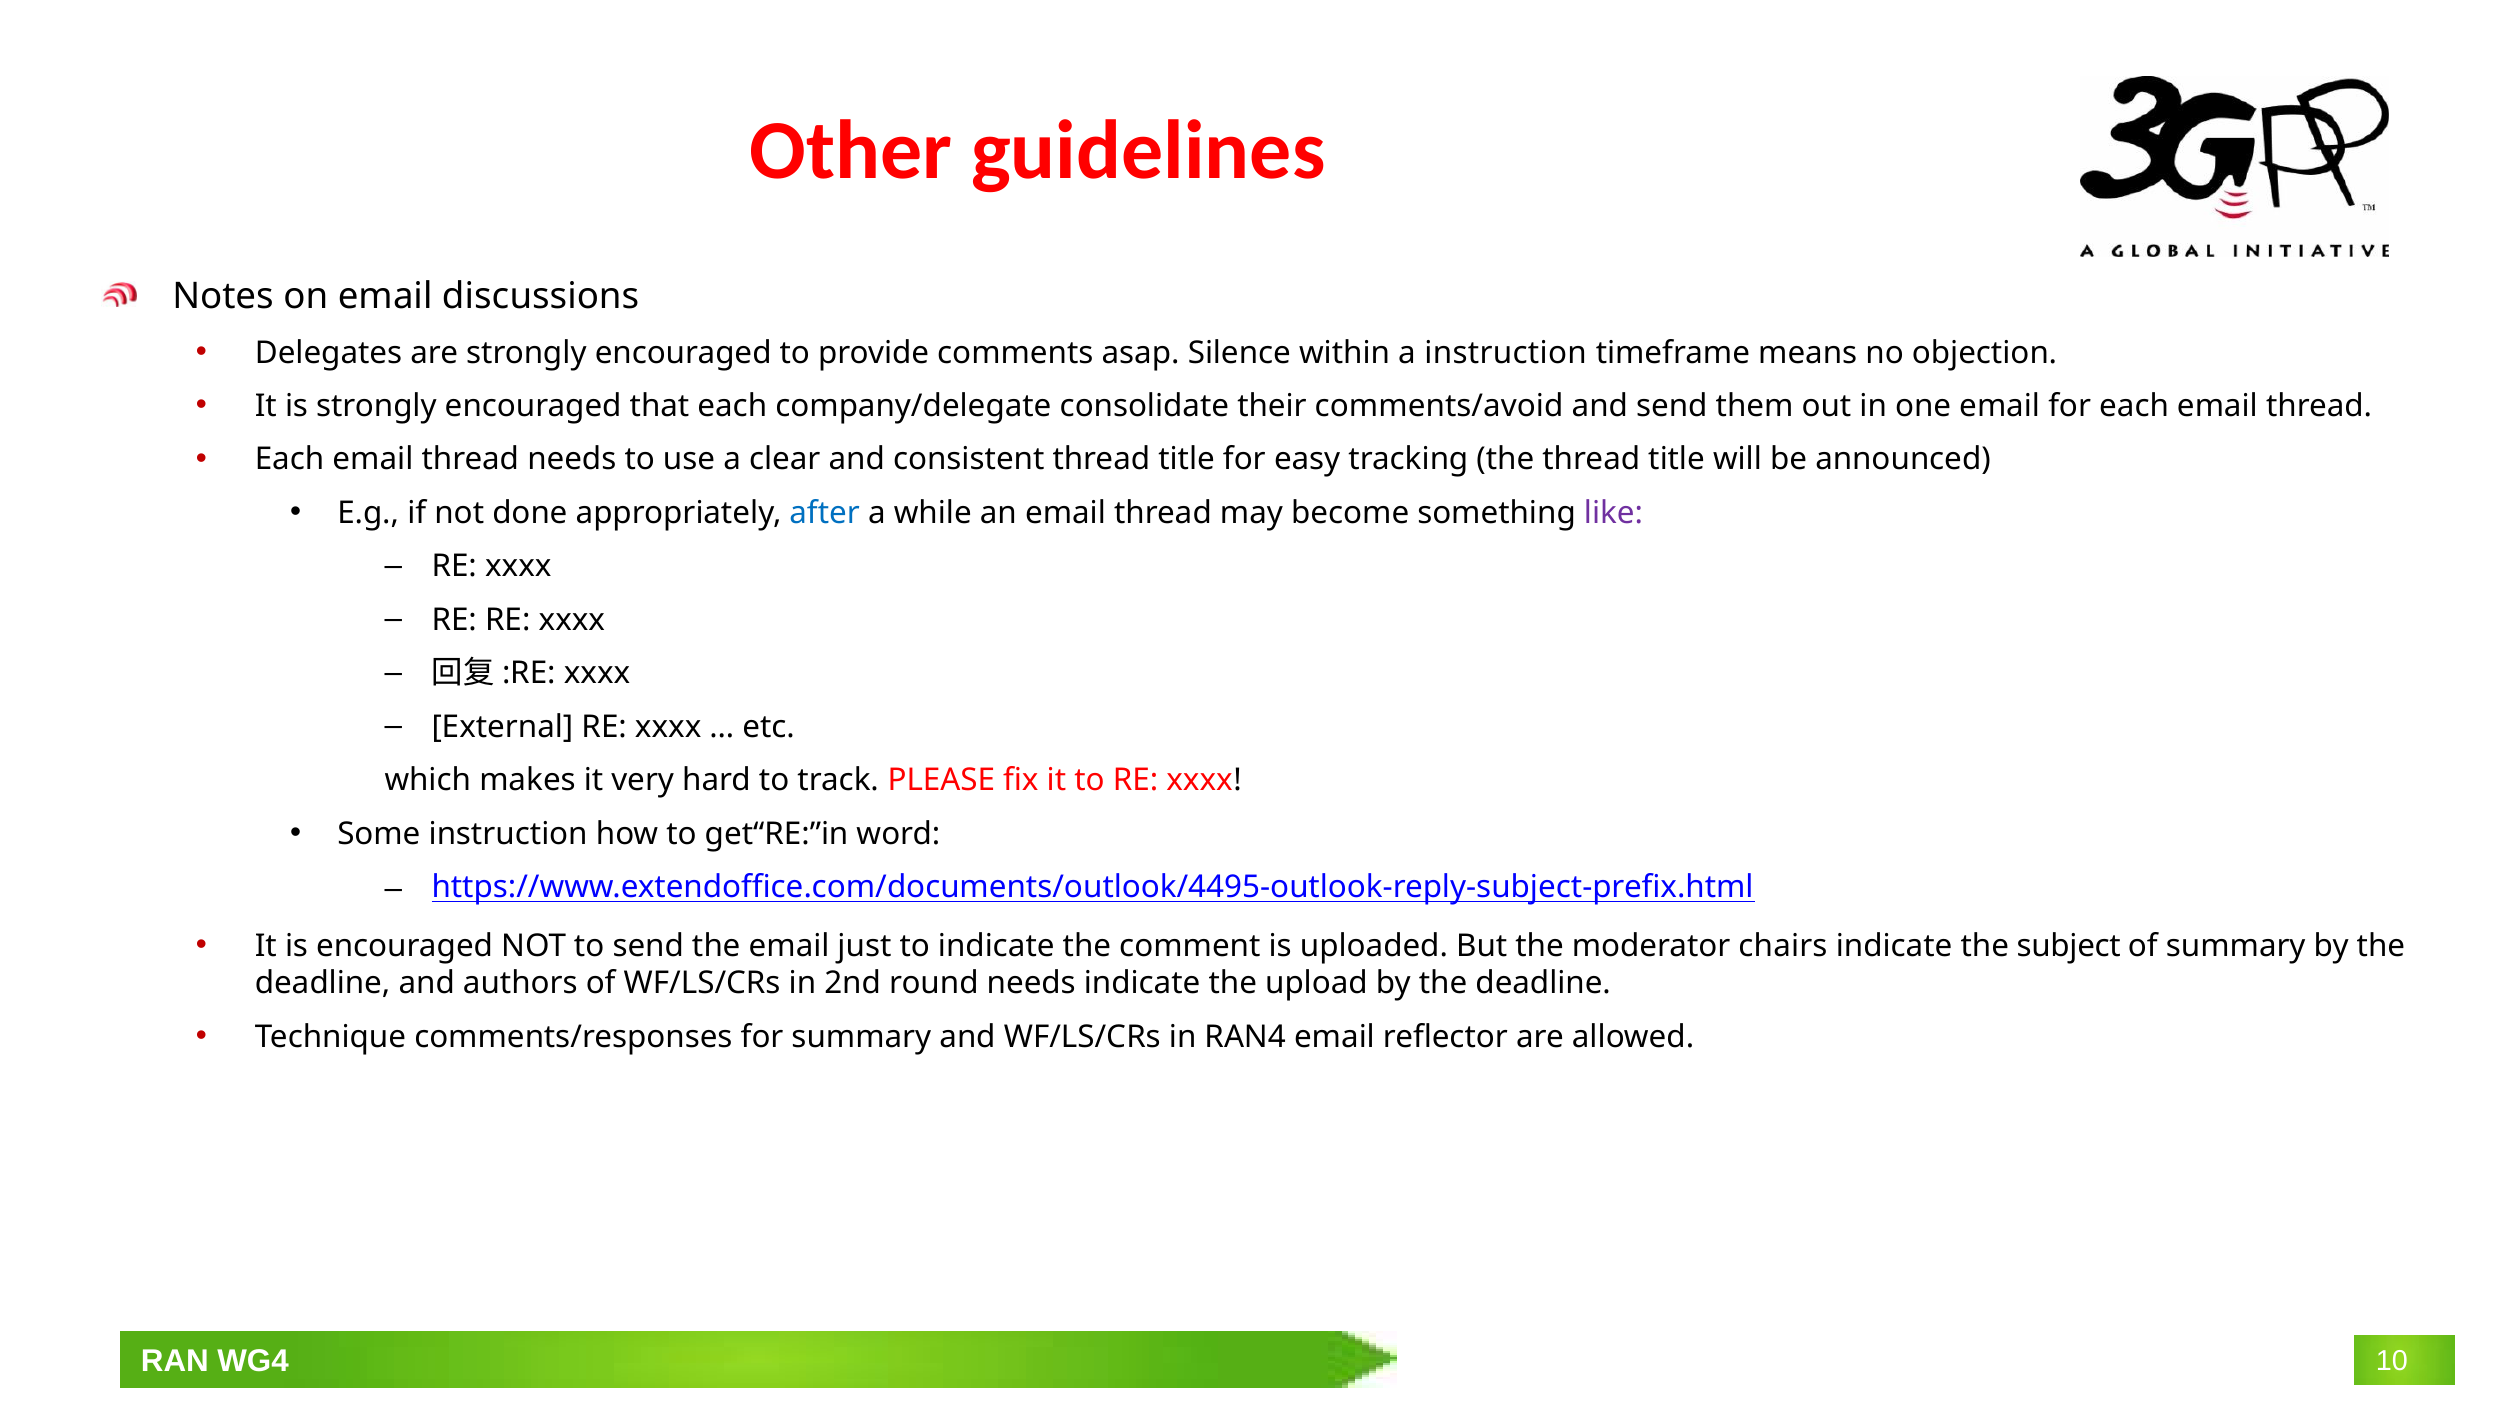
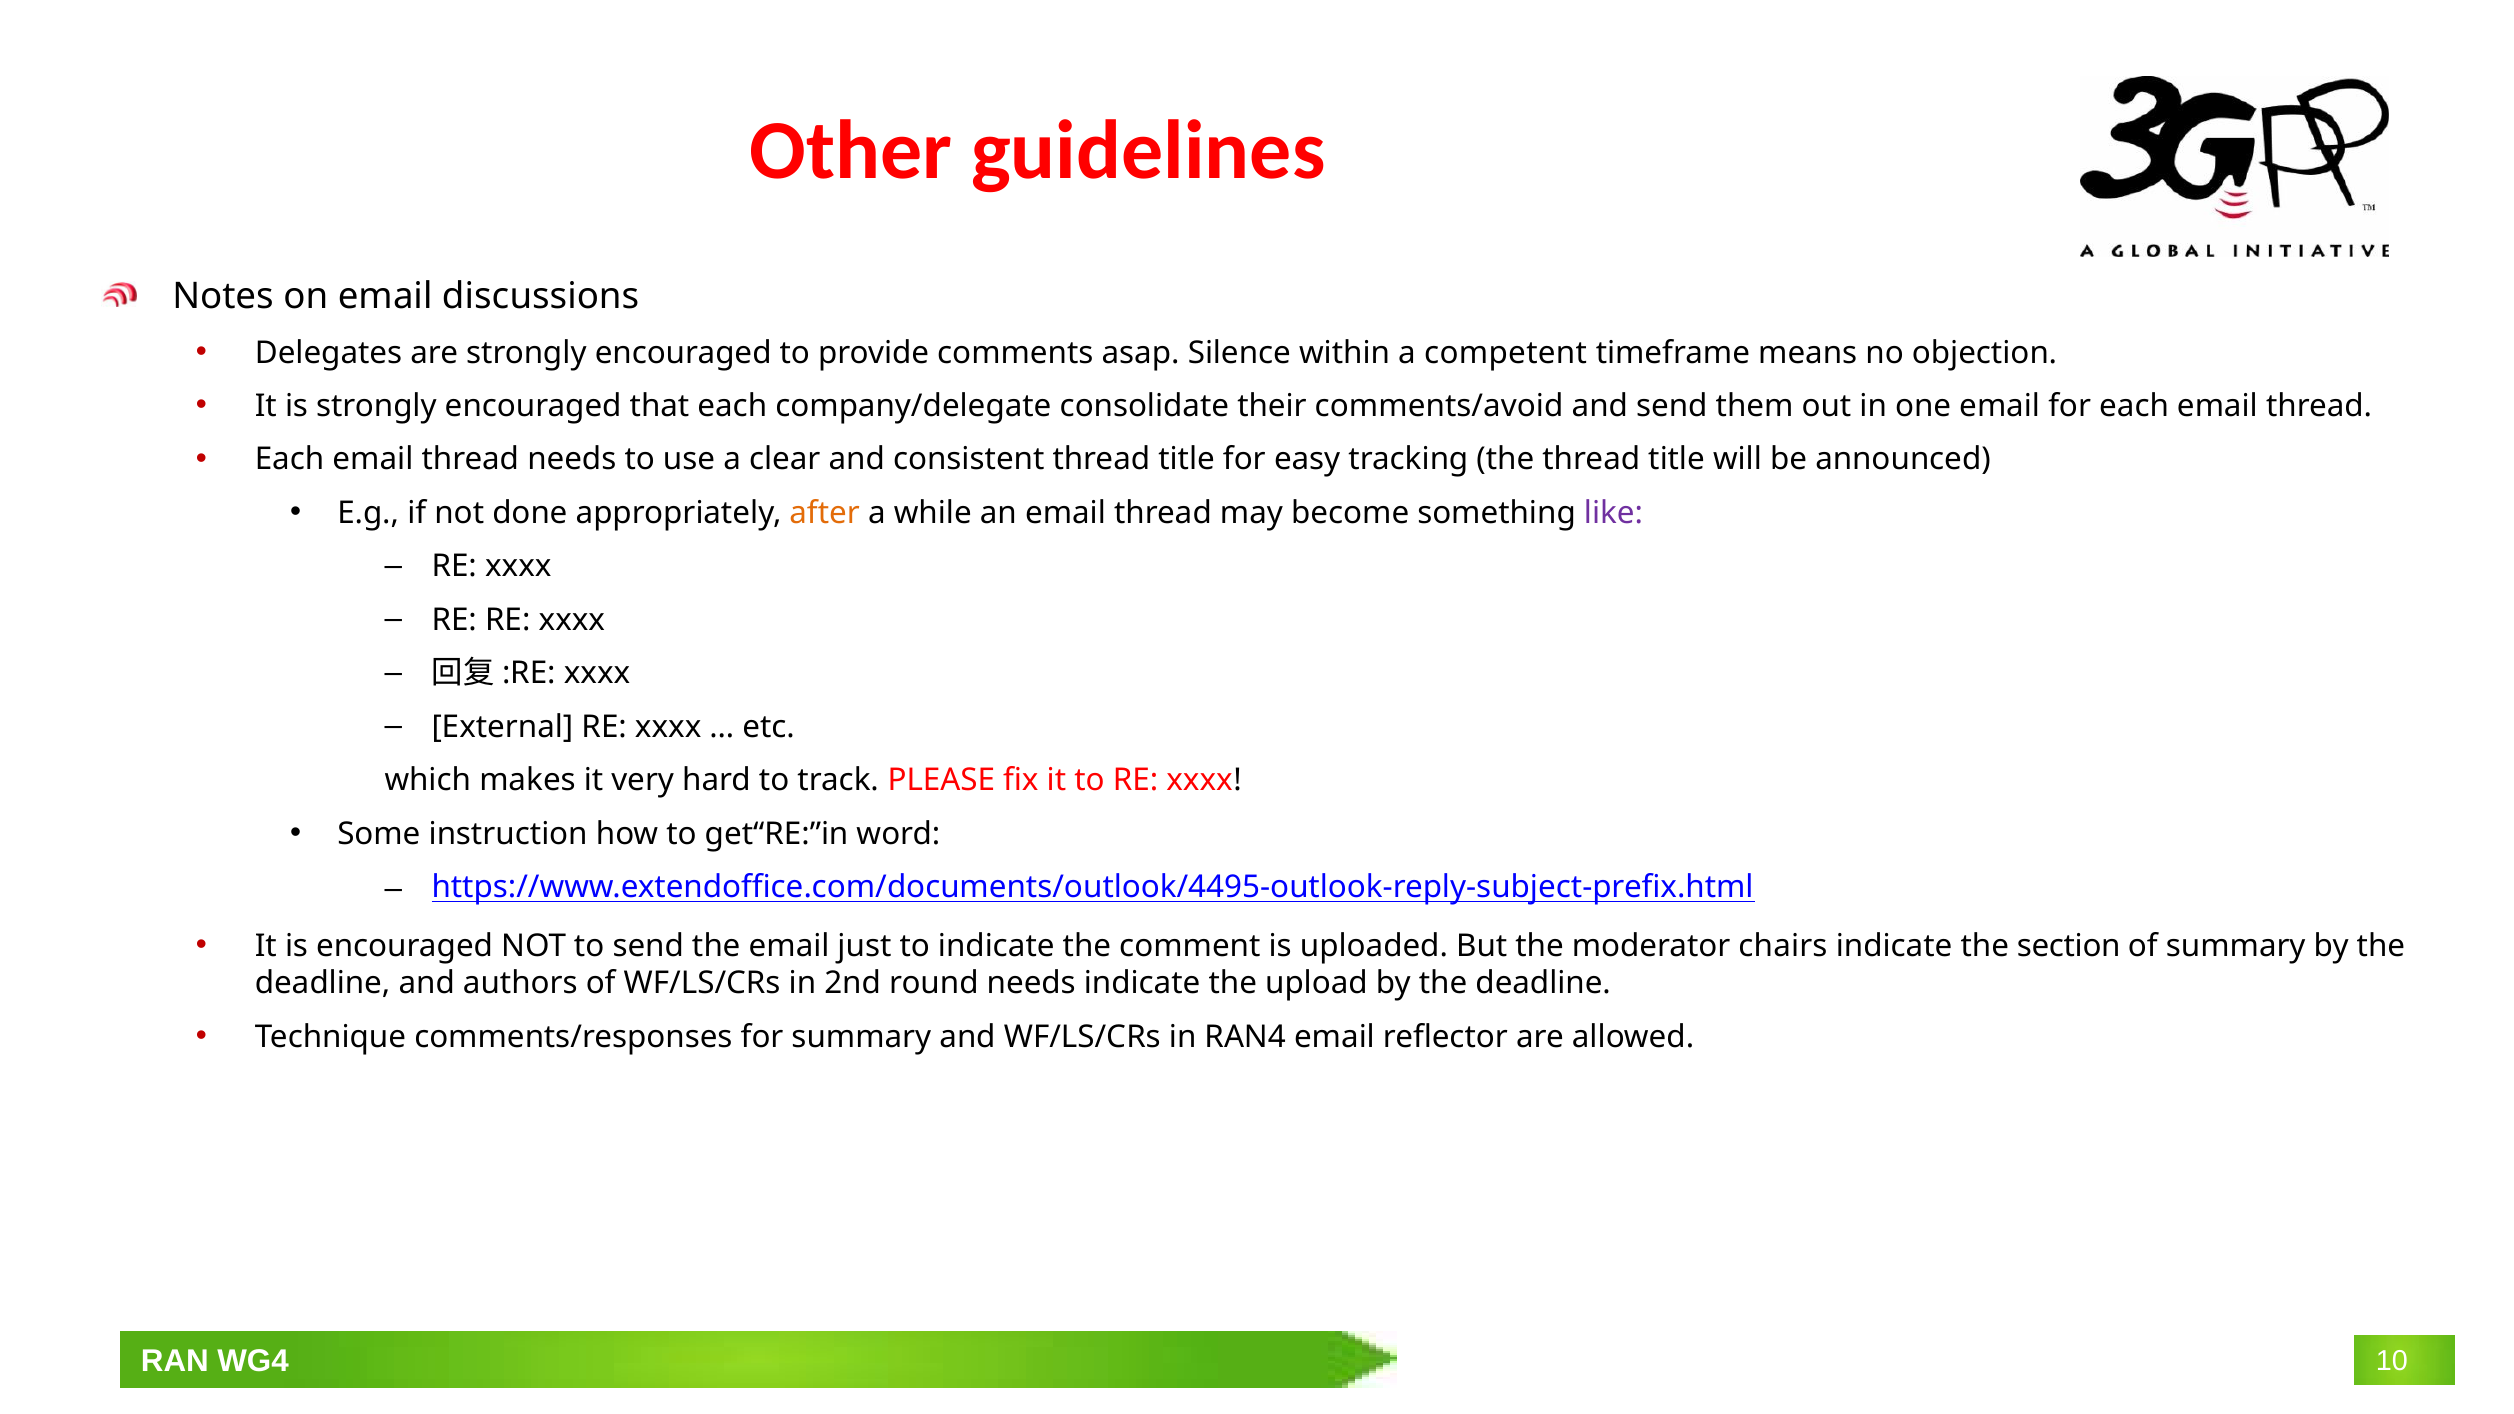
a instruction: instruction -> competent
after colour: blue -> orange
subject: subject -> section
